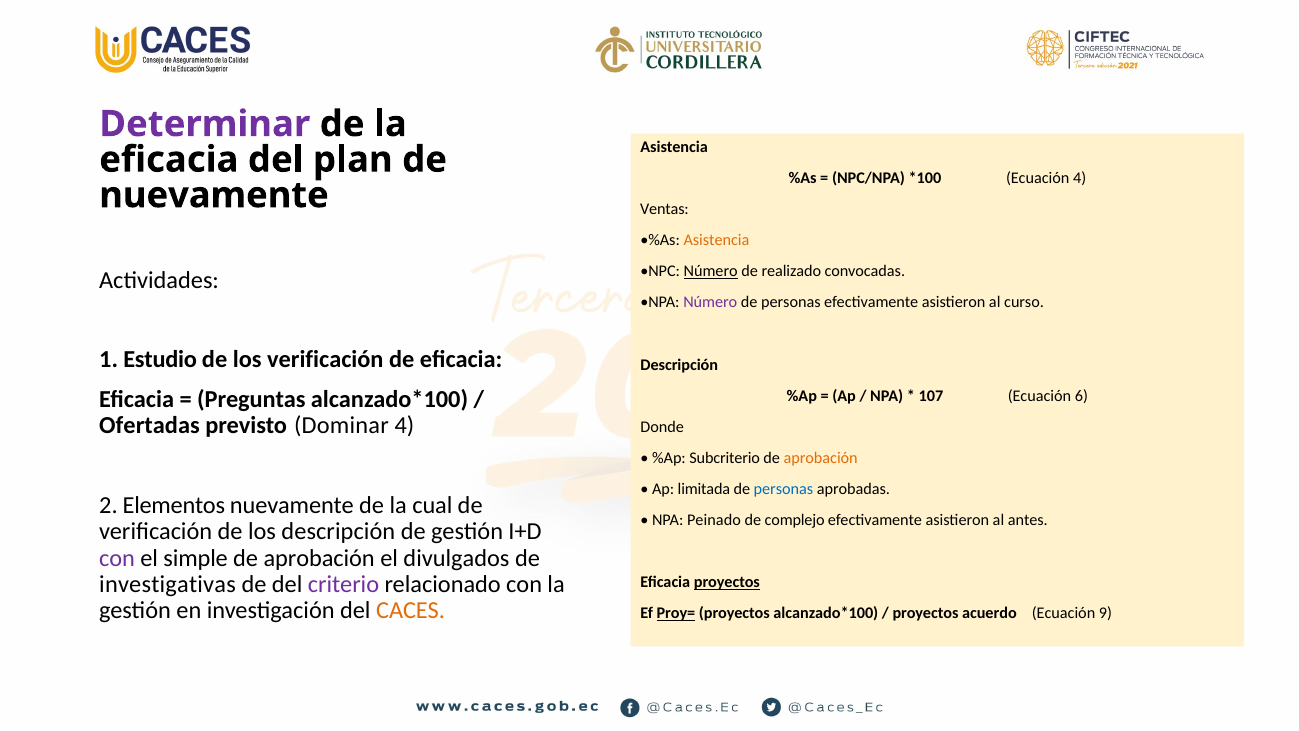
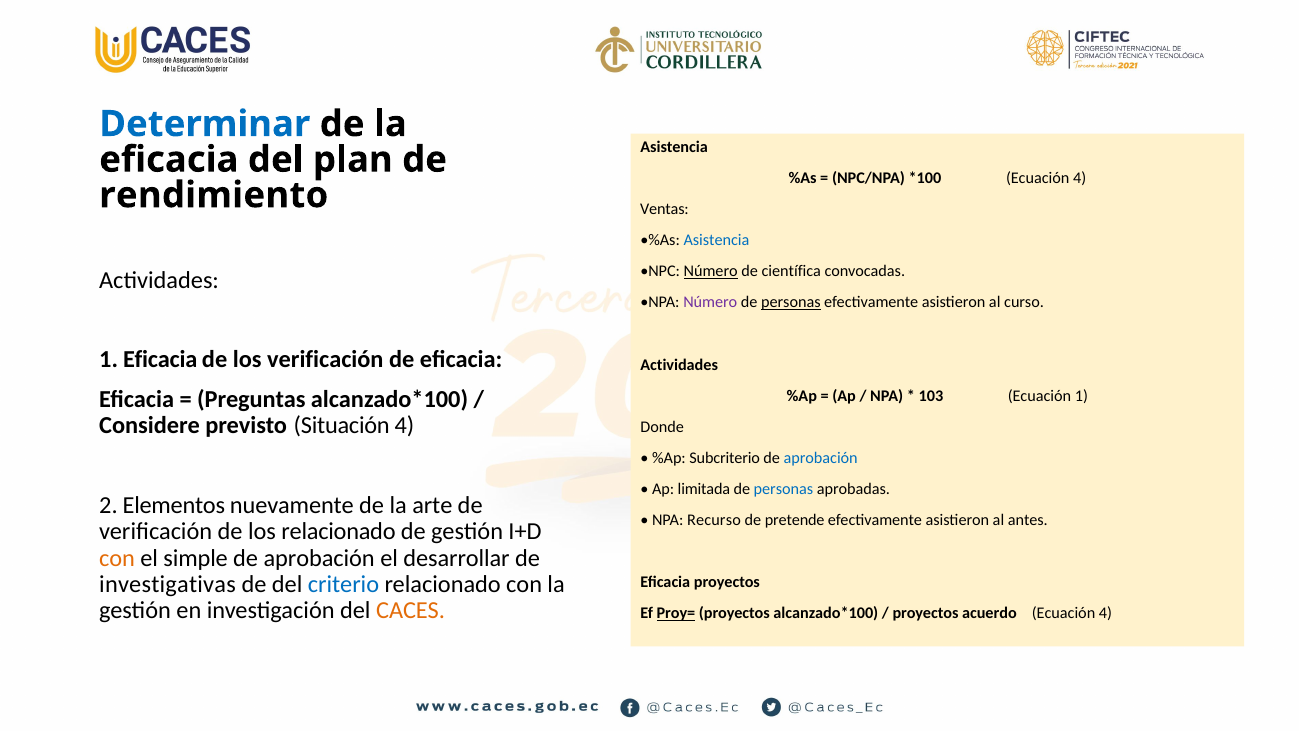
Determinar colour: purple -> blue
nuevamente at (214, 195): nuevamente -> rendimiento
Asistencia at (716, 240) colour: orange -> blue
realizado: realizado -> científica
personas at (791, 302) underline: none -> present
1 Estudio: Estudio -> Eficacia
Descripción at (679, 365): Descripción -> Actividades
107: 107 -> 103
Ecuación 6: 6 -> 1
Ofertadas: Ofertadas -> Considere
Dominar: Dominar -> Situación
aprobación at (821, 458) colour: orange -> blue
cual: cual -> arte
Peinado: Peinado -> Recurso
complejo: complejo -> pretende
los descripción: descripción -> relacionado
con at (117, 558) colour: purple -> orange
divulgados: divulgados -> desarrollar
criterio colour: purple -> blue
proyectos at (727, 582) underline: present -> none
9 at (1105, 613): 9 -> 4
